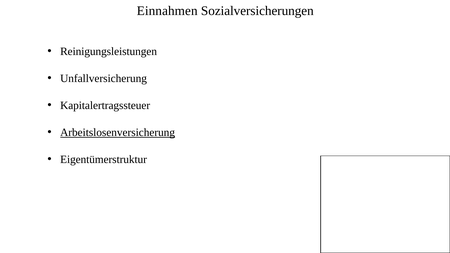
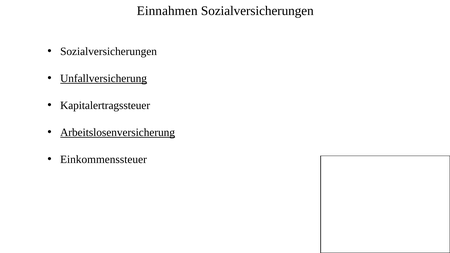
Reinigungsleistungen at (109, 52): Reinigungsleistungen -> Sozialversicherungen
Unfallversicherung underline: none -> present
Eigentümerstruktur: Eigentümerstruktur -> Einkommenssteuer
